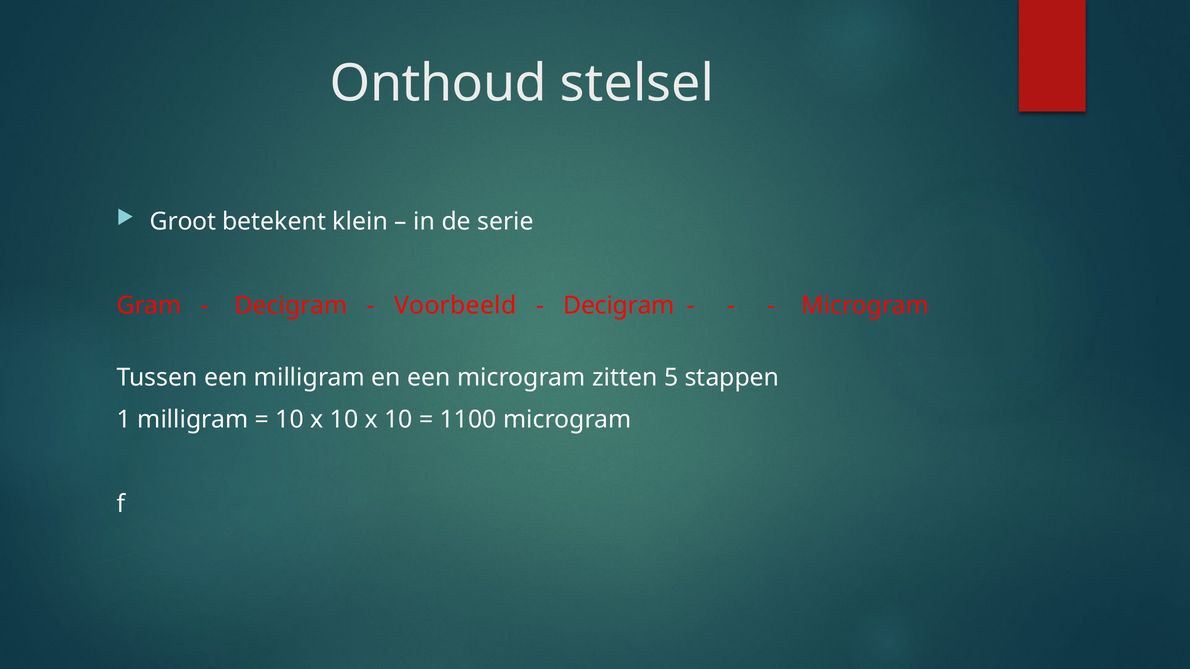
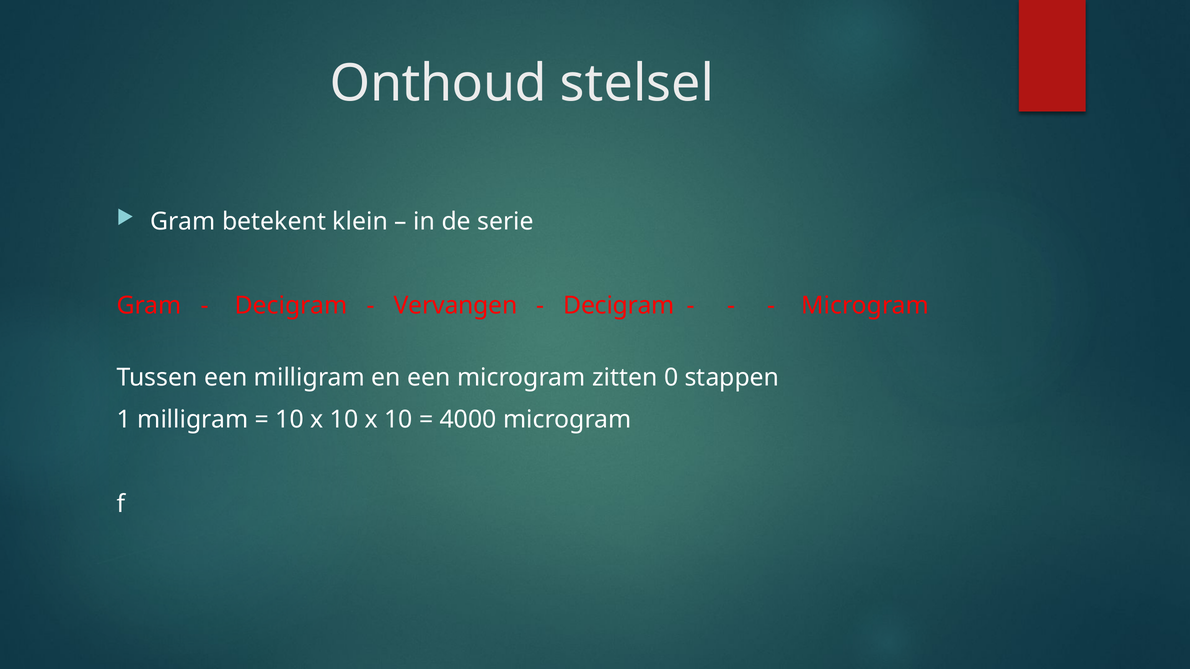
Groot at (183, 221): Groot -> Gram
Voorbeeld: Voorbeeld -> Vervangen
5: 5 -> 0
1100: 1100 -> 4000
